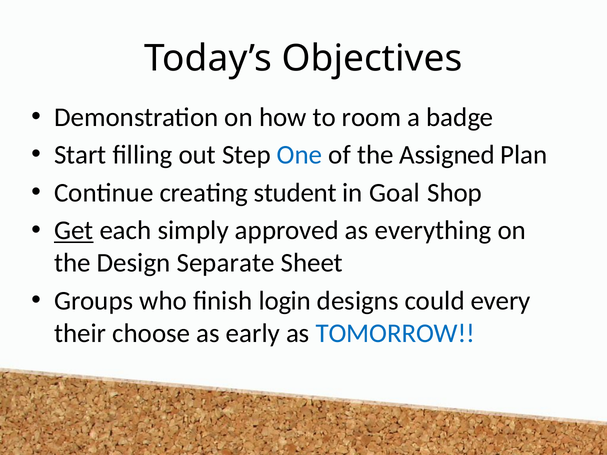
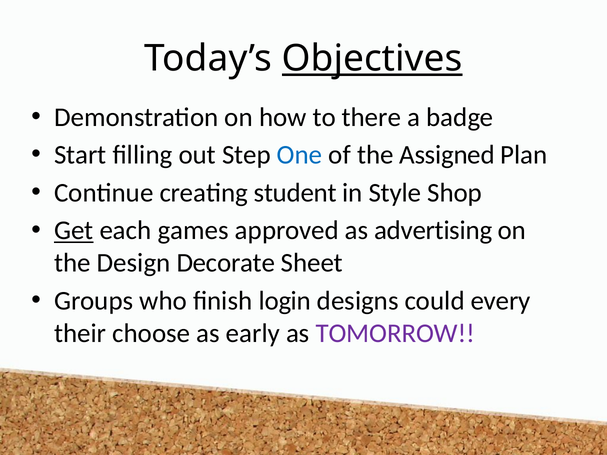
Objectives underline: none -> present
room: room -> there
Goal: Goal -> Style
simply: simply -> games
everything: everything -> advertising
Separate: Separate -> Decorate
TOMORROW colour: blue -> purple
